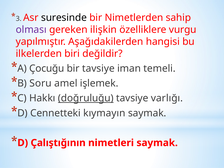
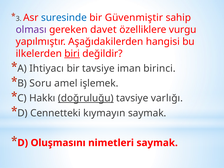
suresinde colour: black -> blue
Nimetlerden: Nimetlerden -> Güvenmiştir
ilişkin: ilişkin -> davet
biri underline: none -> present
Çocuğu: Çocuğu -> Ihtiyacı
temeli: temeli -> birinci
Çalıştığının: Çalıştığının -> Oluşmasını
